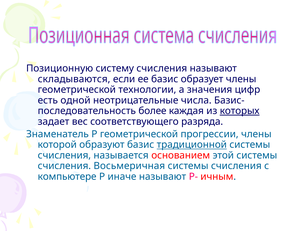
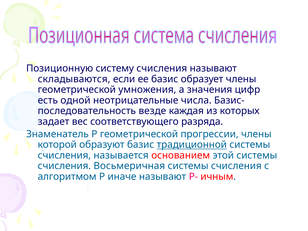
технологии: технологии -> умножения
более: более -> везде
которых underline: present -> none
компьютере: компьютере -> алгоритмом
